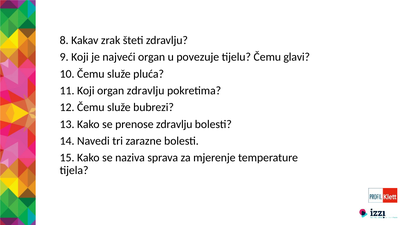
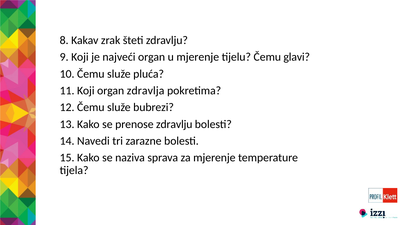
u povezuje: povezuje -> mjerenje
organ zdravlju: zdravlju -> zdravlja
